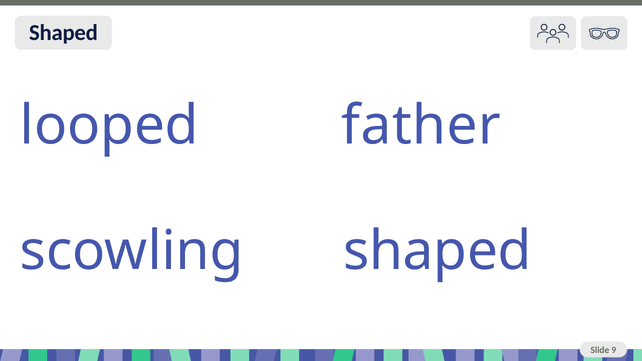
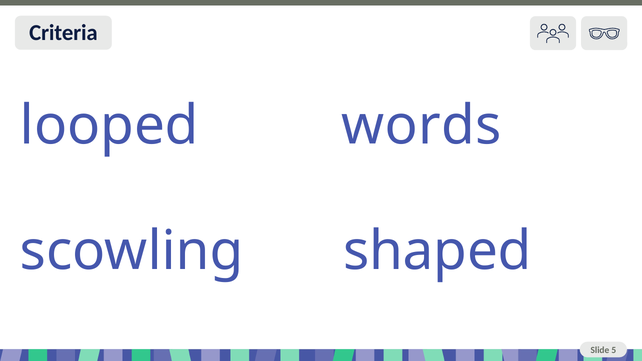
Shaped at (63, 33): Shaped -> Criteria
father: father -> words
9: 9 -> 5
